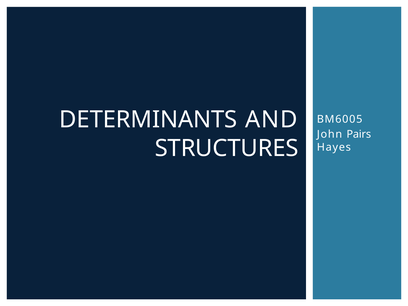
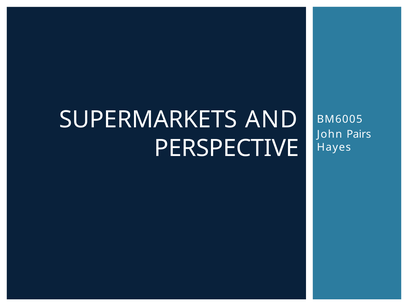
DETERMINANTS: DETERMINANTS -> SUPERMARKETS
STRUCTURES: STRUCTURES -> PERSPECTIVE
